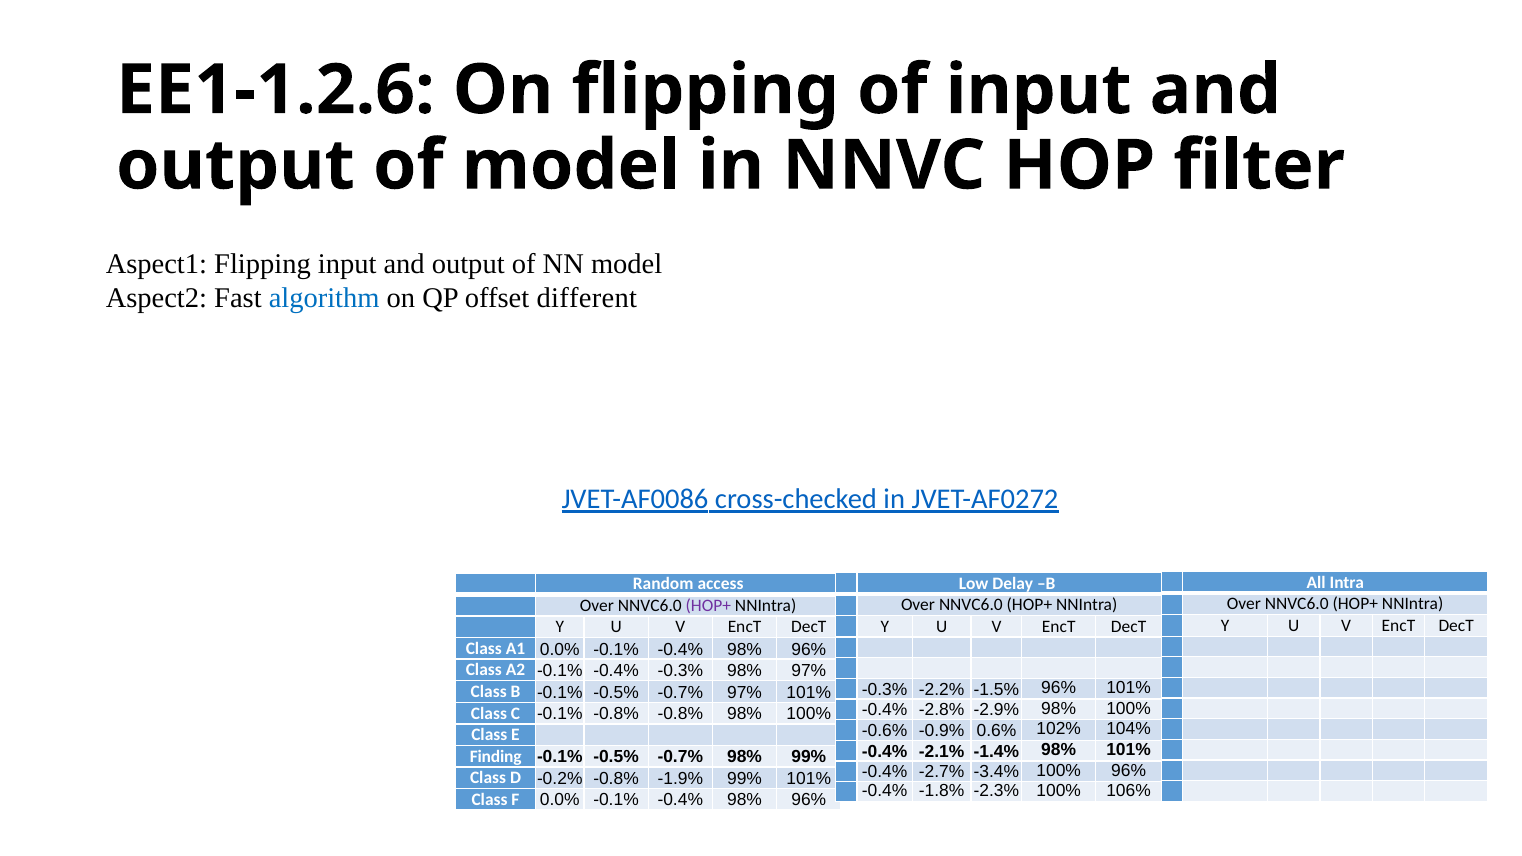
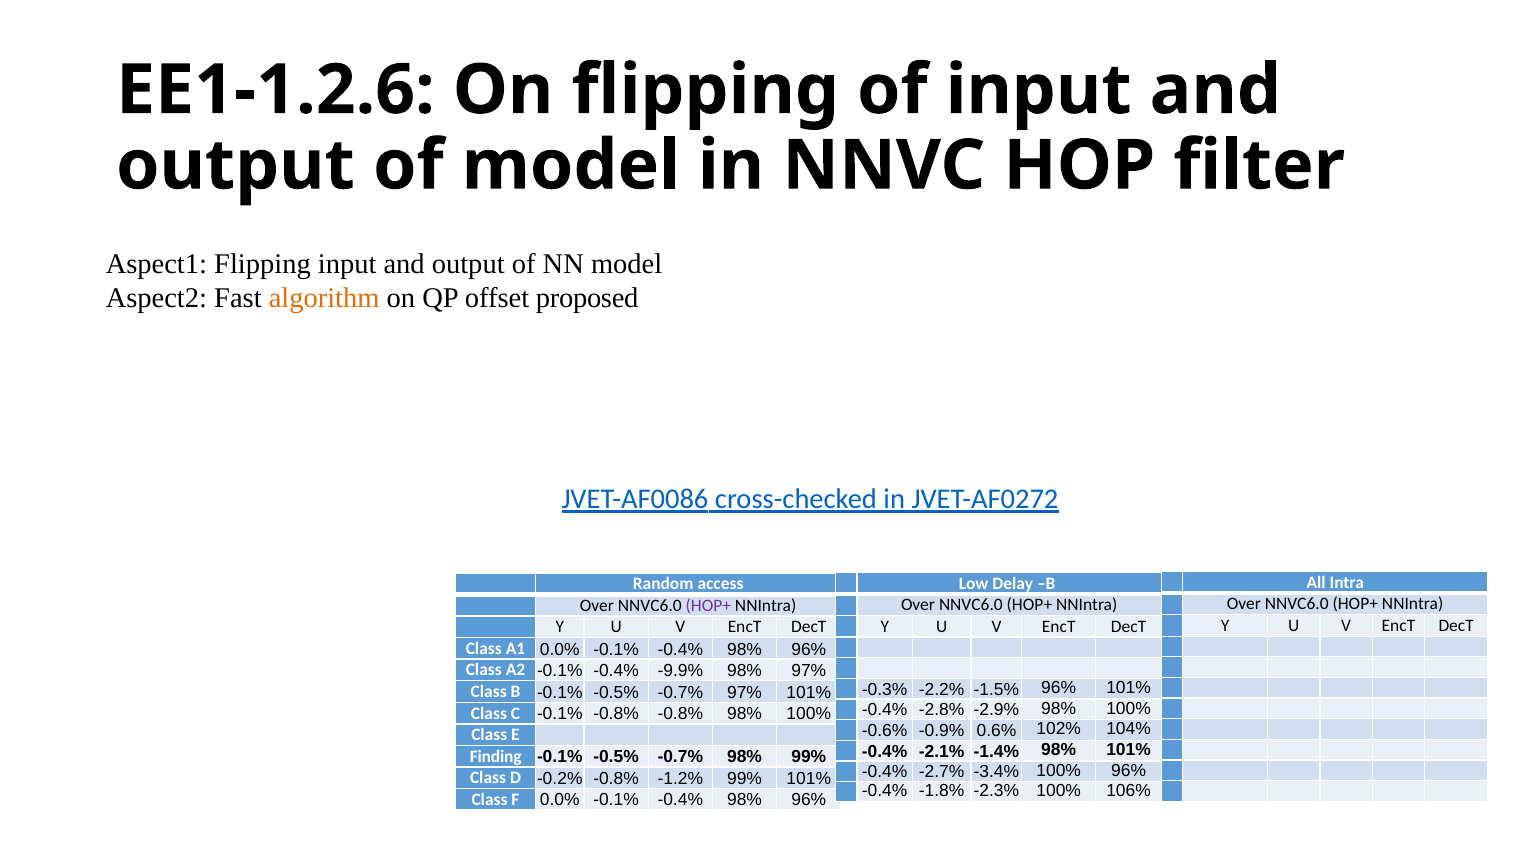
algorithm colour: blue -> orange
different: different -> proposed
-0.4% -0.3%: -0.3% -> -9.9%
-1.9%: -1.9% -> -1.2%
